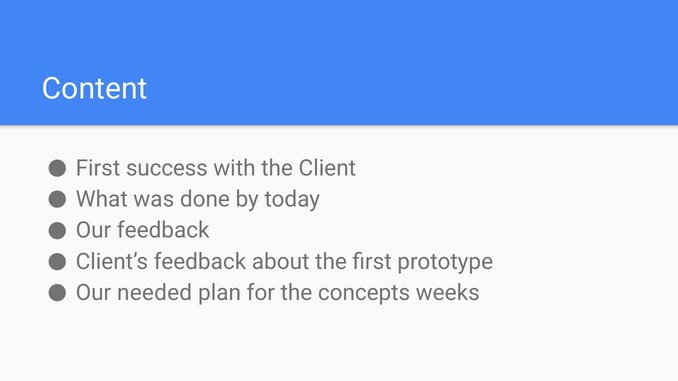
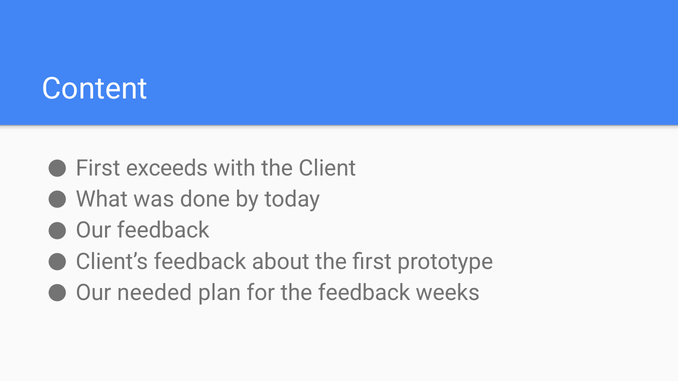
success: success -> exceeds
the concepts: concepts -> feedback
